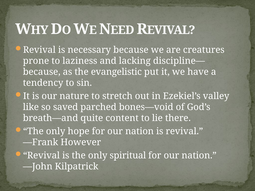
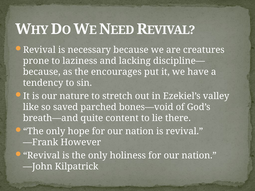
evangelistic: evangelistic -> encourages
spiritual: spiritual -> holiness
